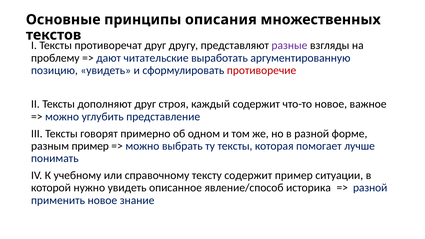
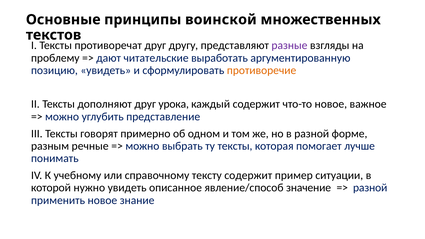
описания: описания -> воинской
противоречие colour: red -> orange
строя: строя -> урока
разным пример: пример -> речные
историка: историка -> значение
